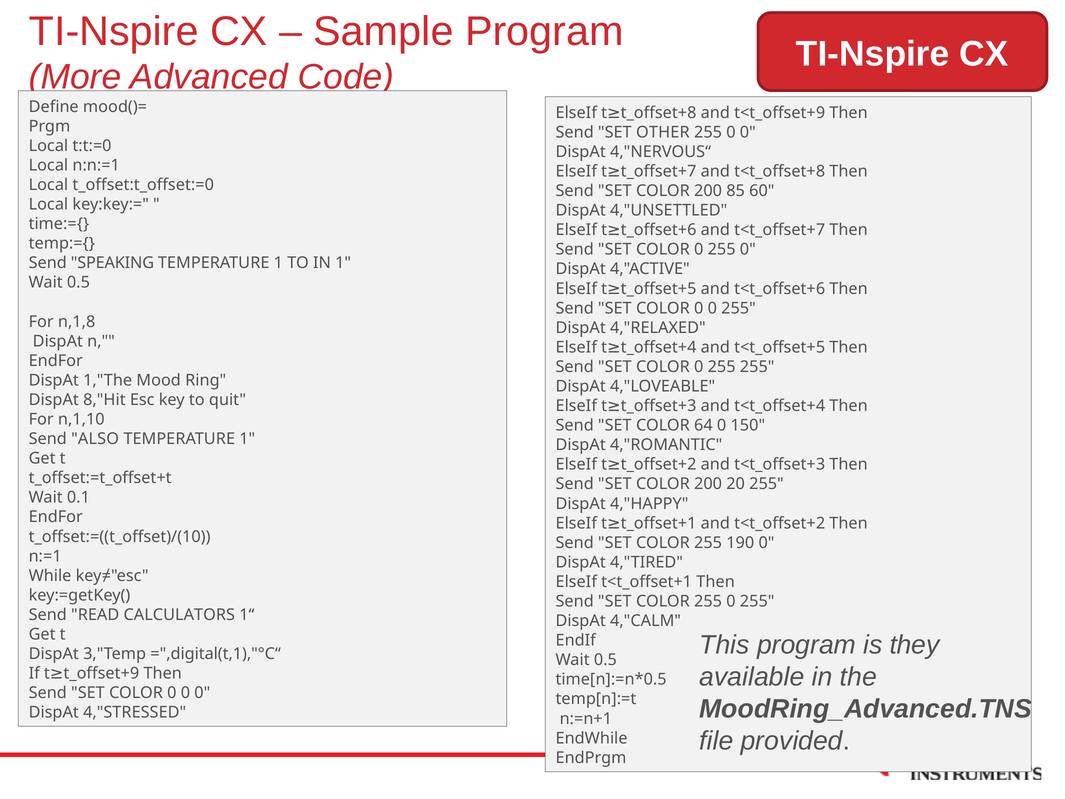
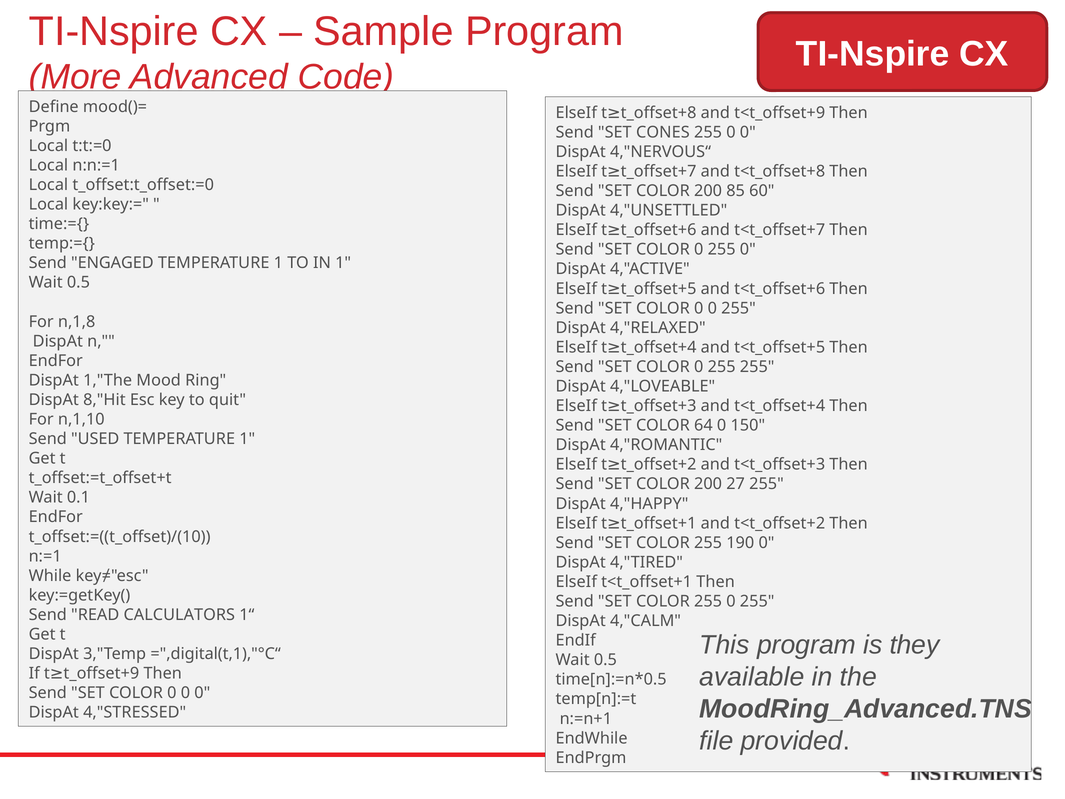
OTHER: OTHER -> CONES
SPEAKING: SPEAKING -> ENGAGED
ALSO: ALSO -> USED
20: 20 -> 27
